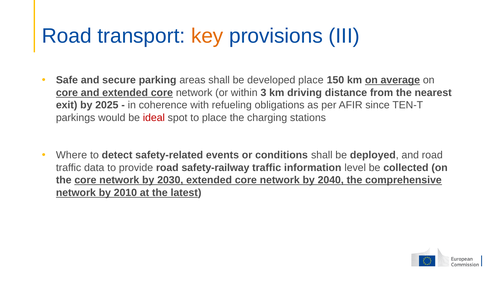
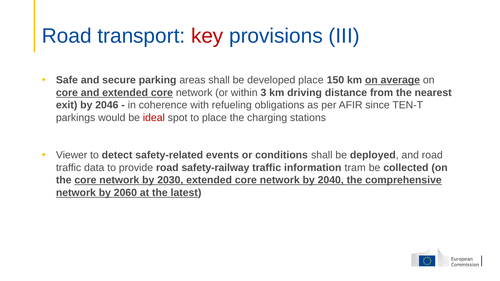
key colour: orange -> red
2025: 2025 -> 2046
Where: Where -> Viewer
level: level -> tram
2010: 2010 -> 2060
